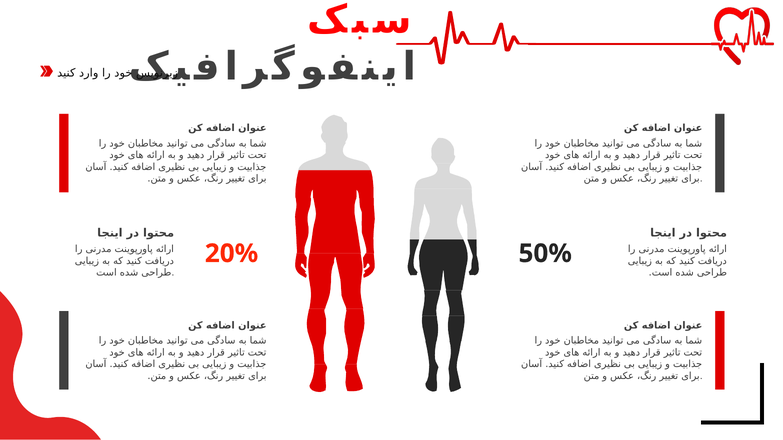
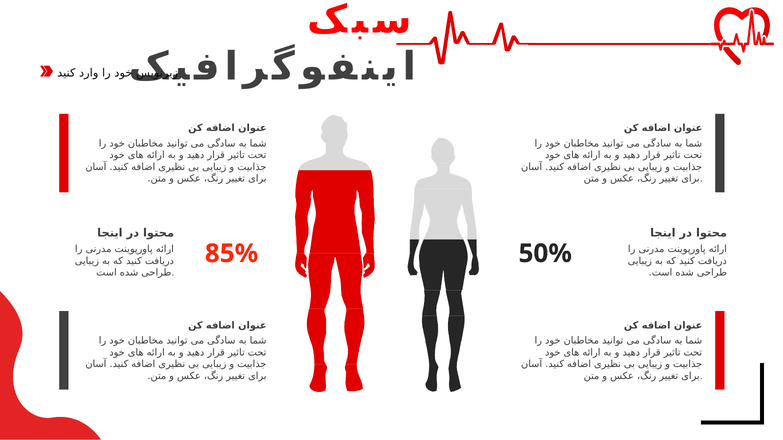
20%: 20% -> 85%
